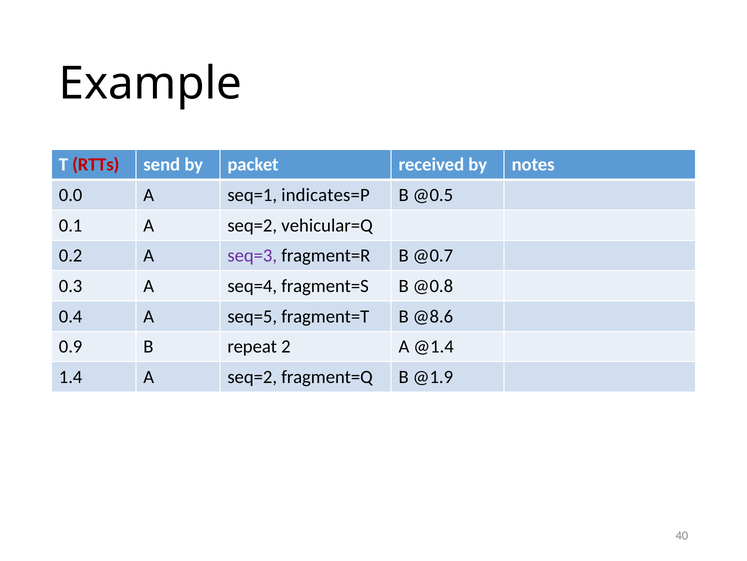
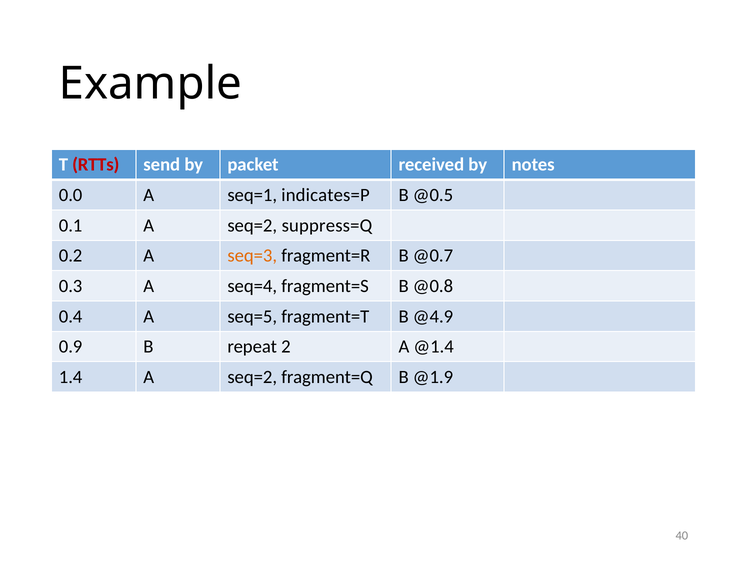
vehicular=Q: vehicular=Q -> suppress=Q
seq=3 colour: purple -> orange
@8.6: @8.6 -> @4.9
